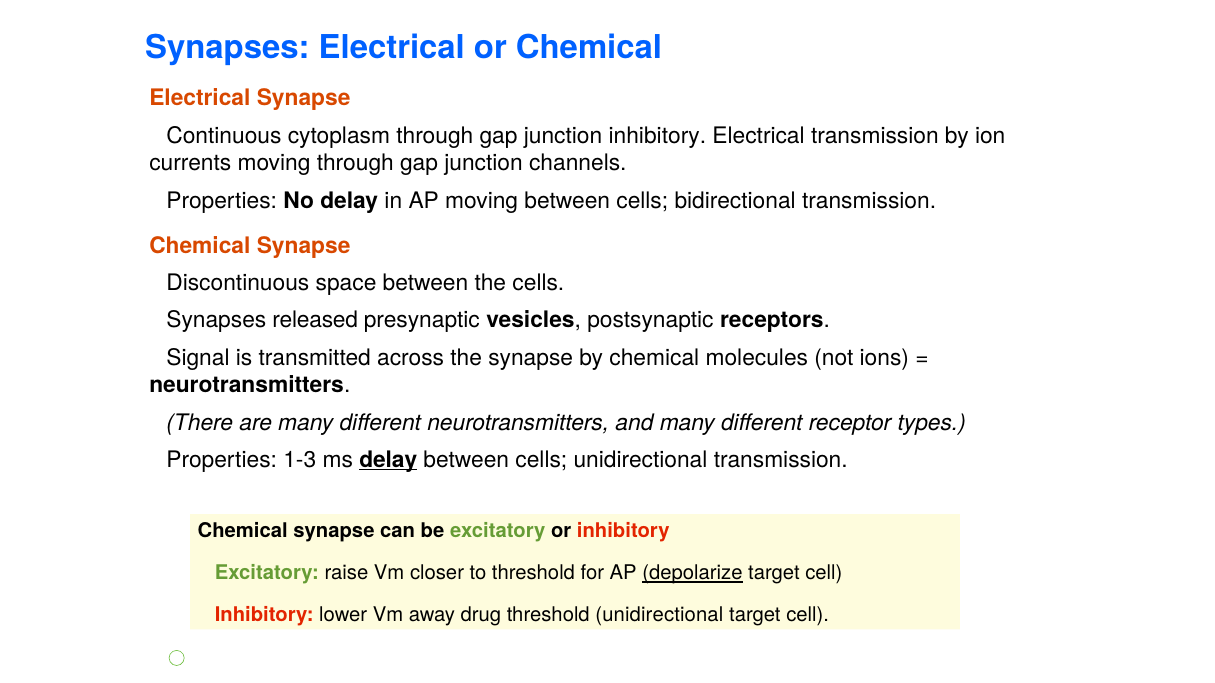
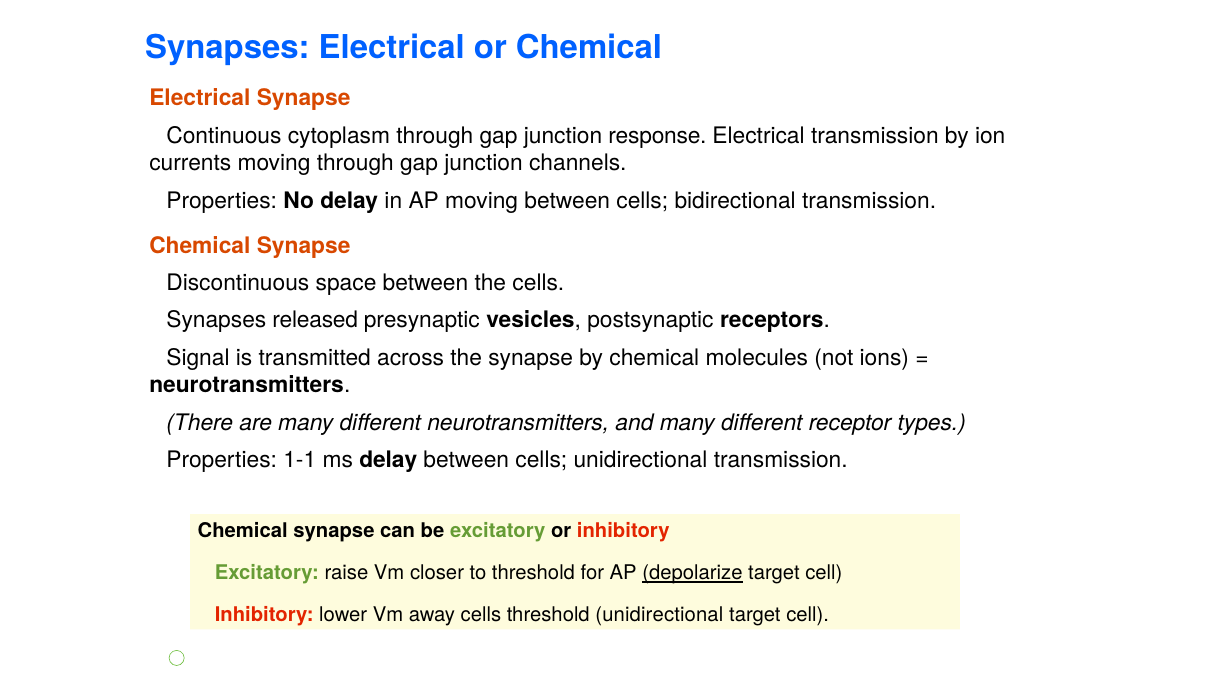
junction inhibitory: inhibitory -> response
1-3: 1-3 -> 1-1
delay at (388, 460) underline: present -> none
away drug: drug -> cells
